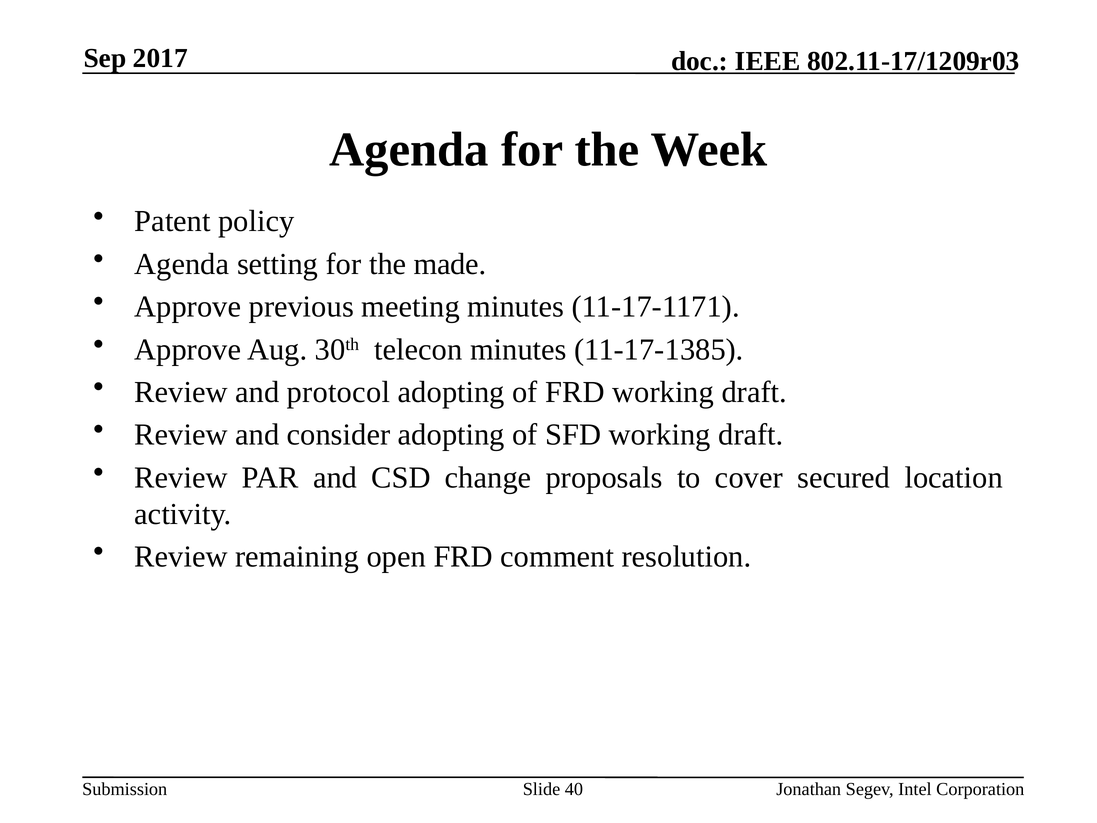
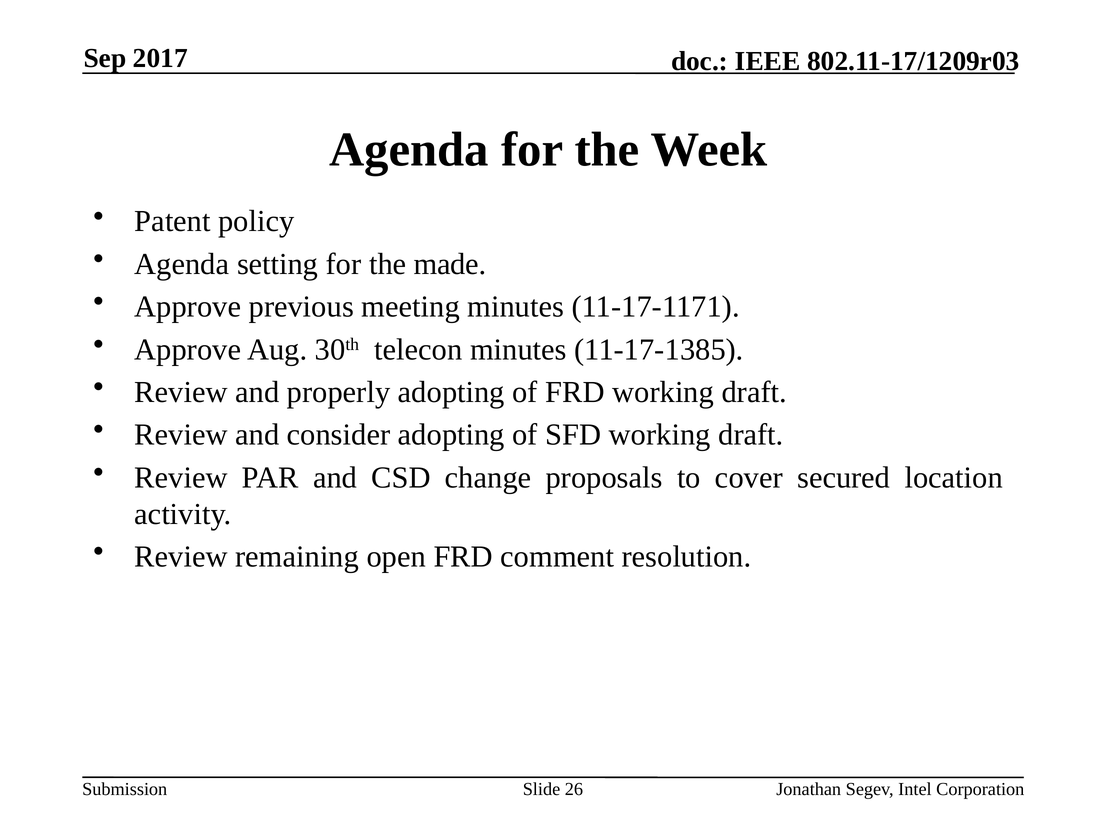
protocol: protocol -> properly
40: 40 -> 26
